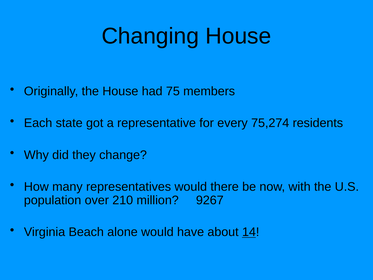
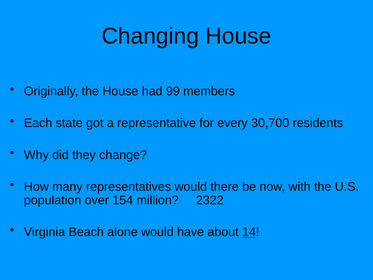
75: 75 -> 99
75,274: 75,274 -> 30,700
210: 210 -> 154
9267: 9267 -> 2322
